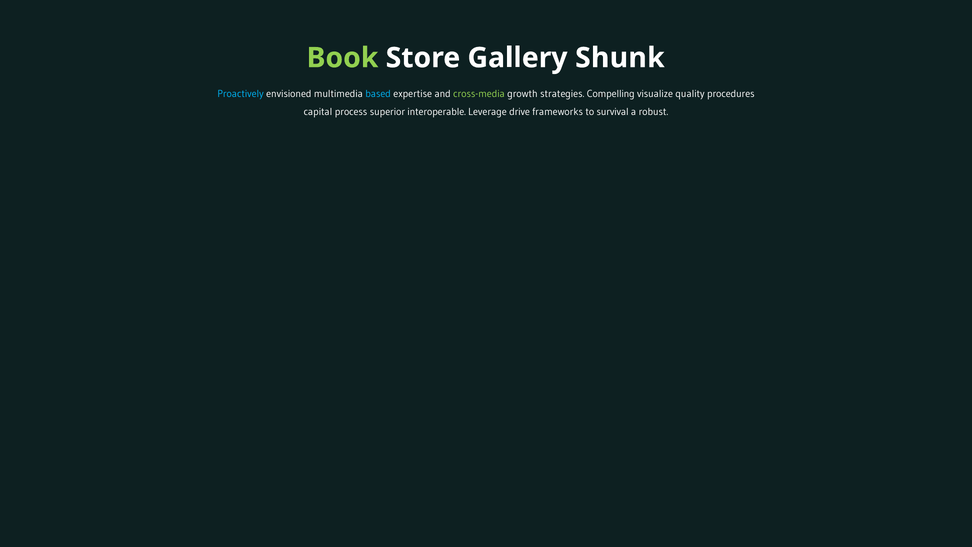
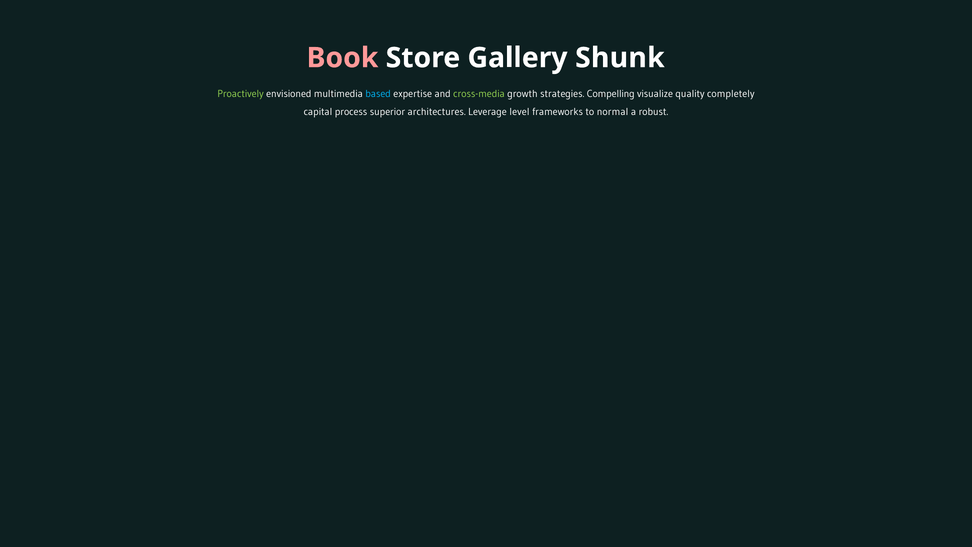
Book colour: light green -> pink
Proactively colour: light blue -> light green
procedures: procedures -> completely
interoperable: interoperable -> architectures
drive: drive -> level
survival: survival -> normal
